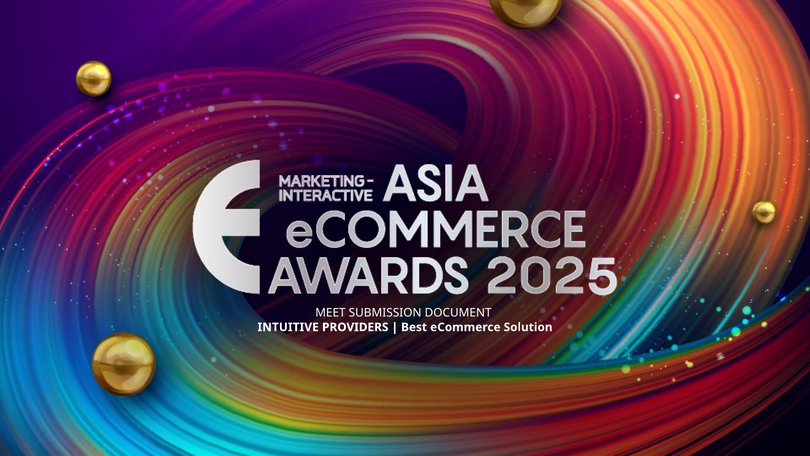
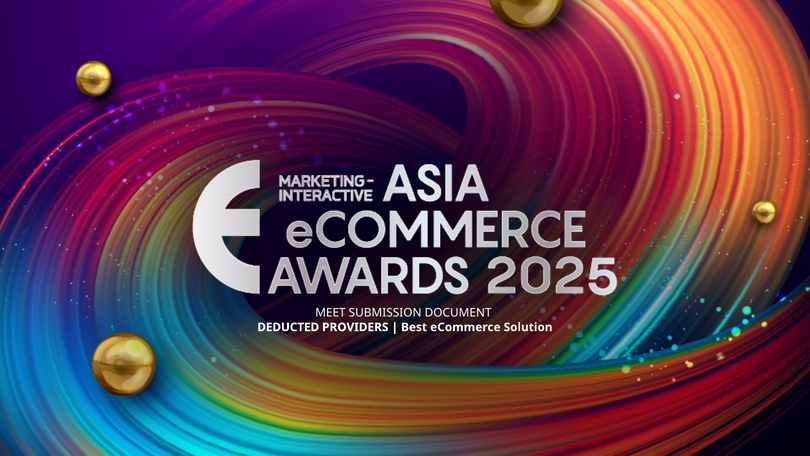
INTUITIVE: INTUITIVE -> DEDUCTED
